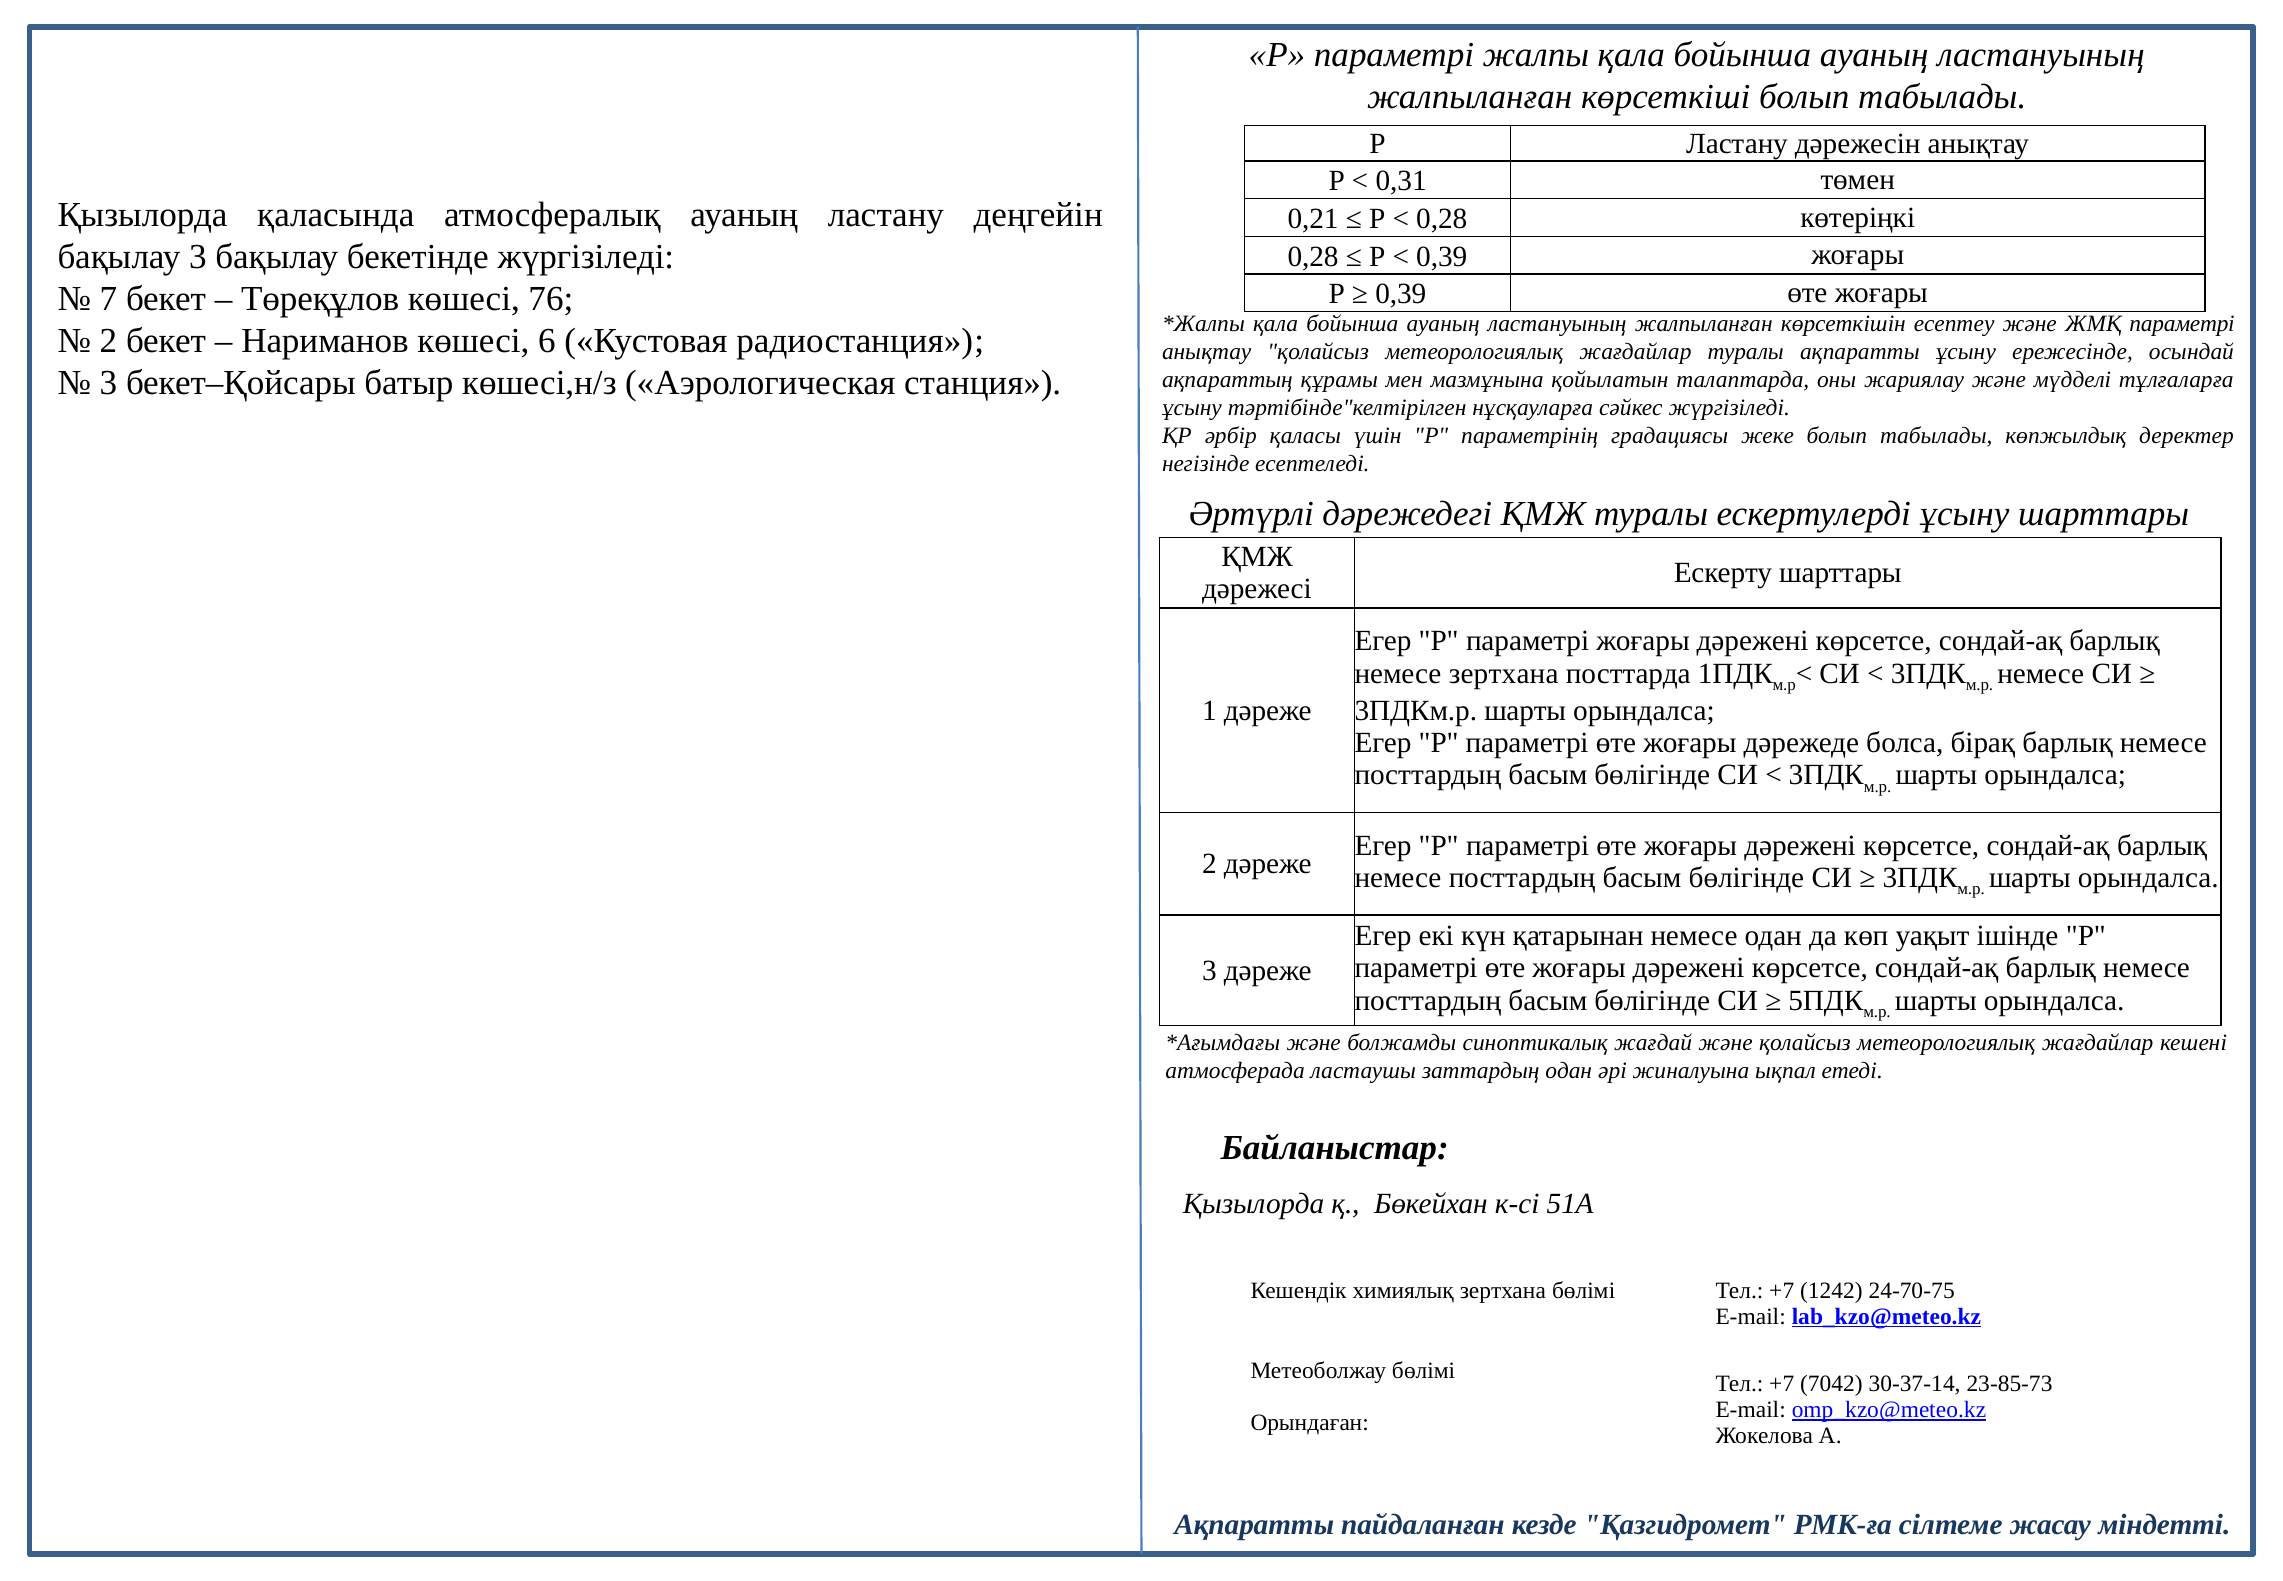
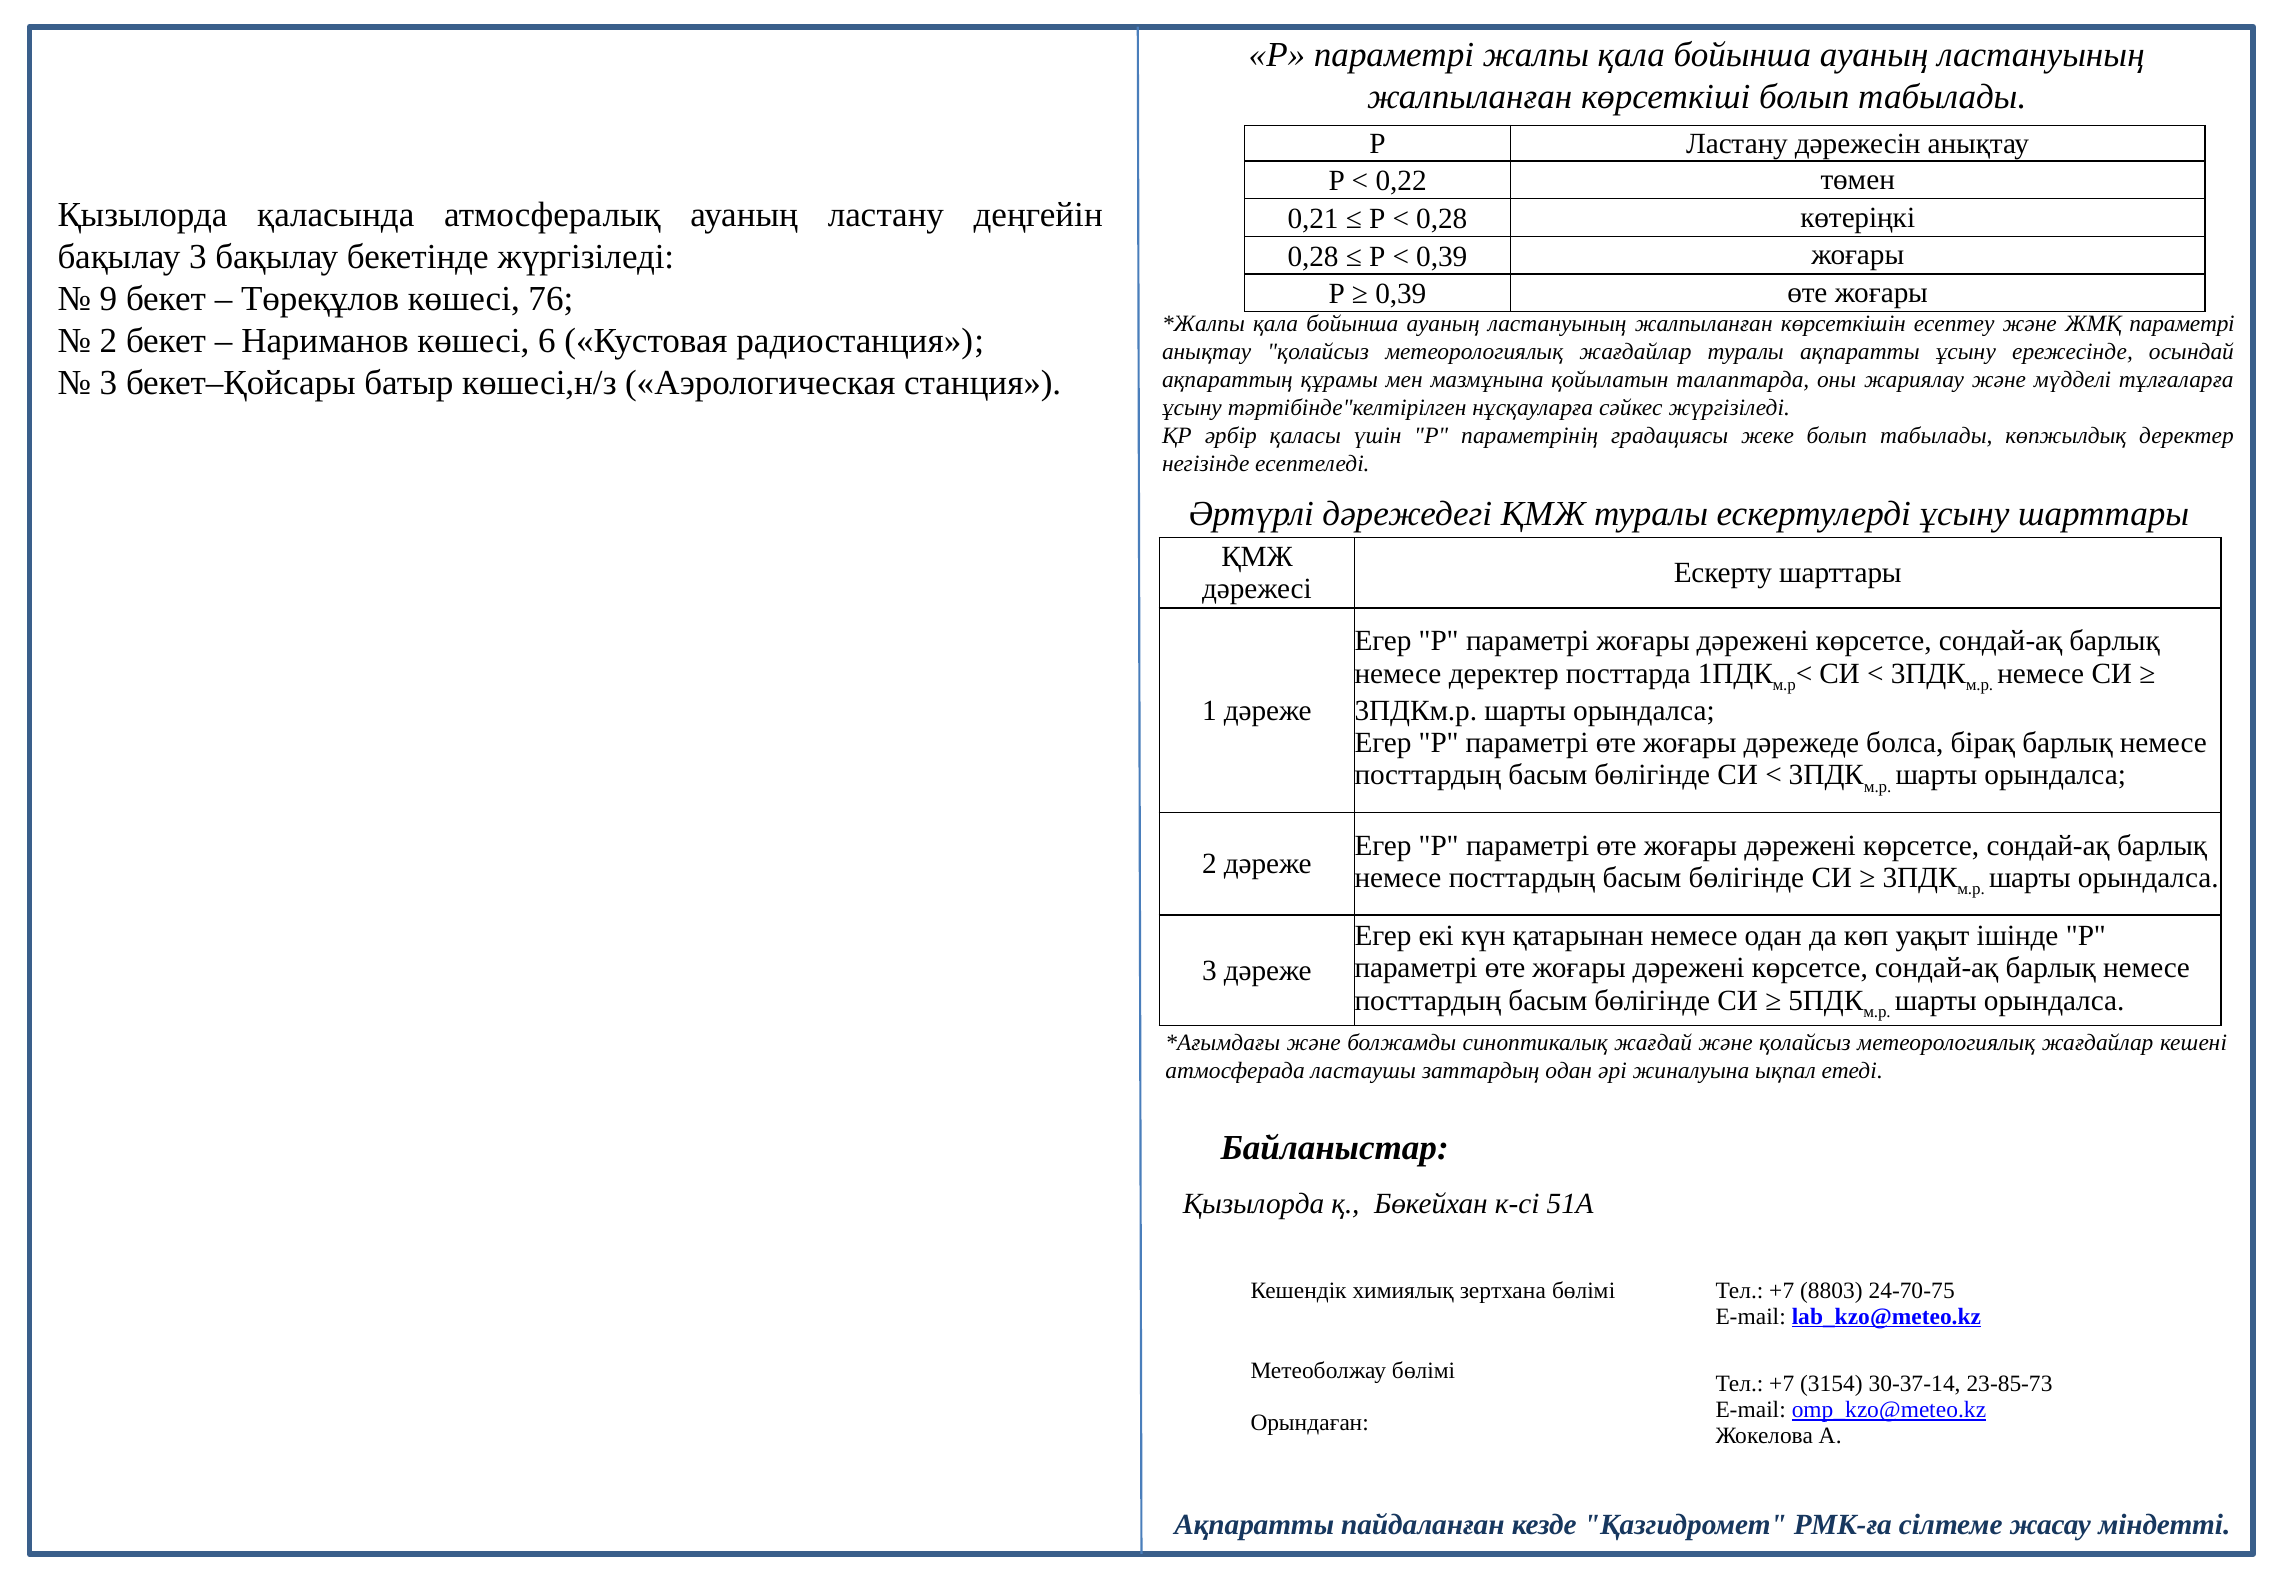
0,31: 0,31 -> 0,22
7: 7 -> 9
немесе зертхана: зертхана -> деректер
1242: 1242 -> 8803
7042: 7042 -> 3154
